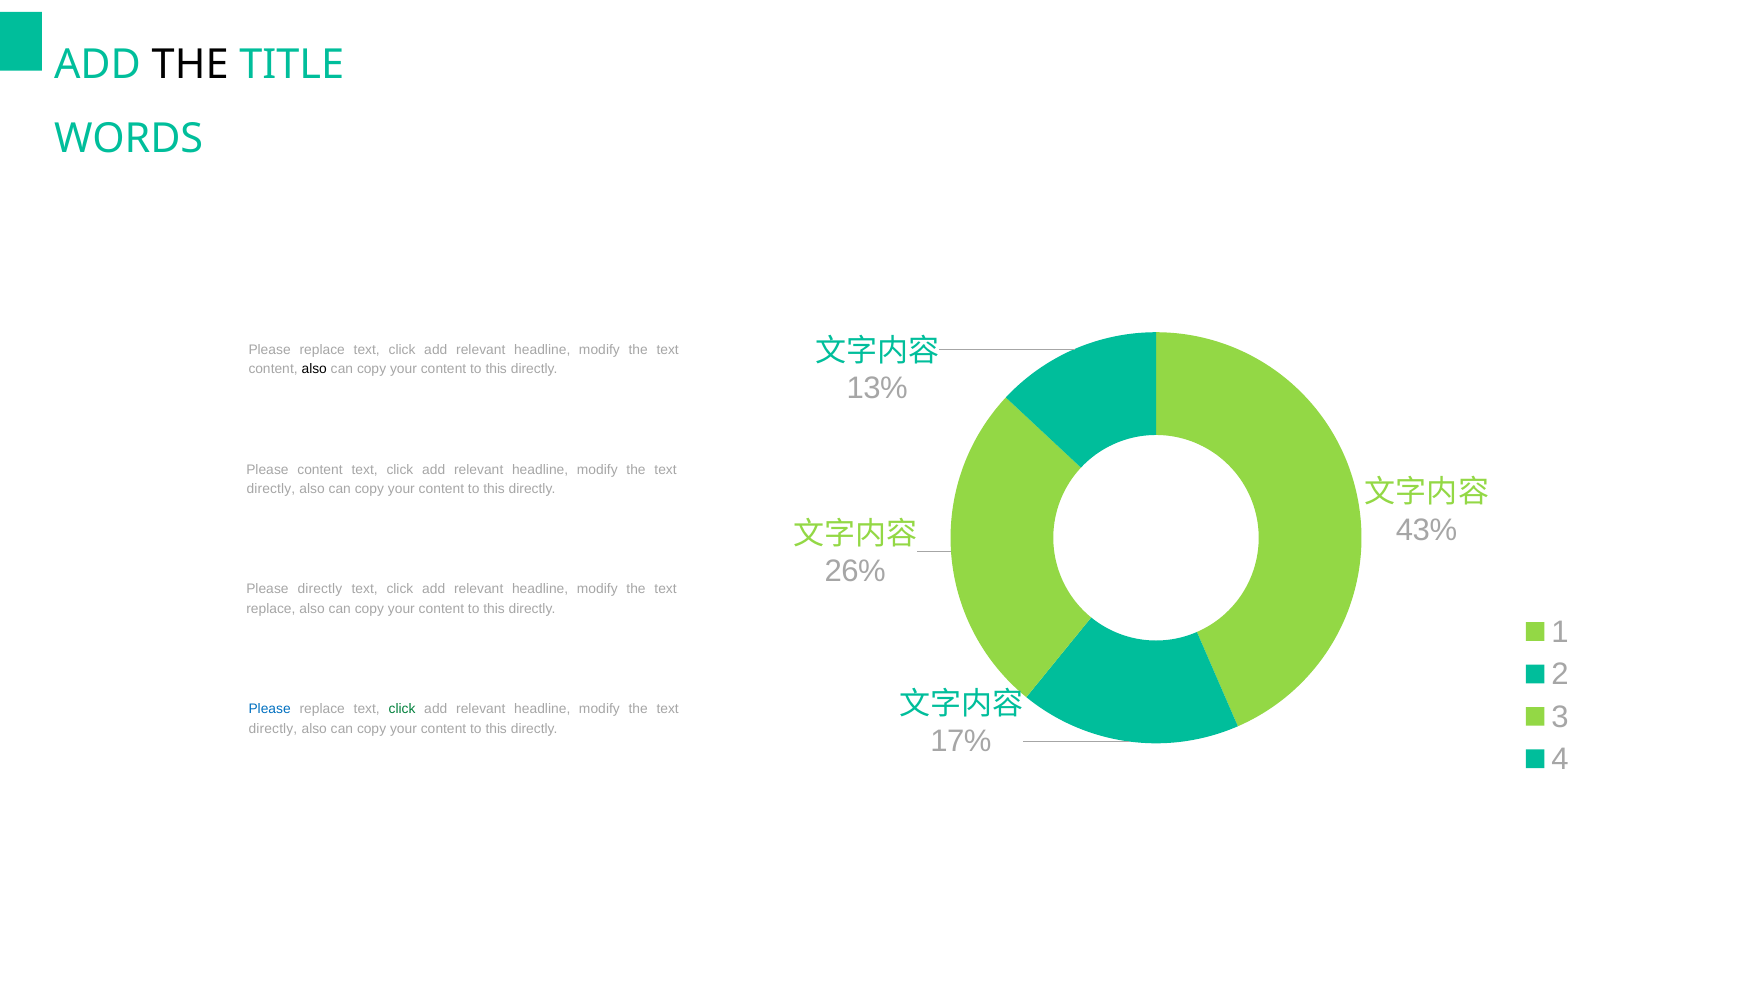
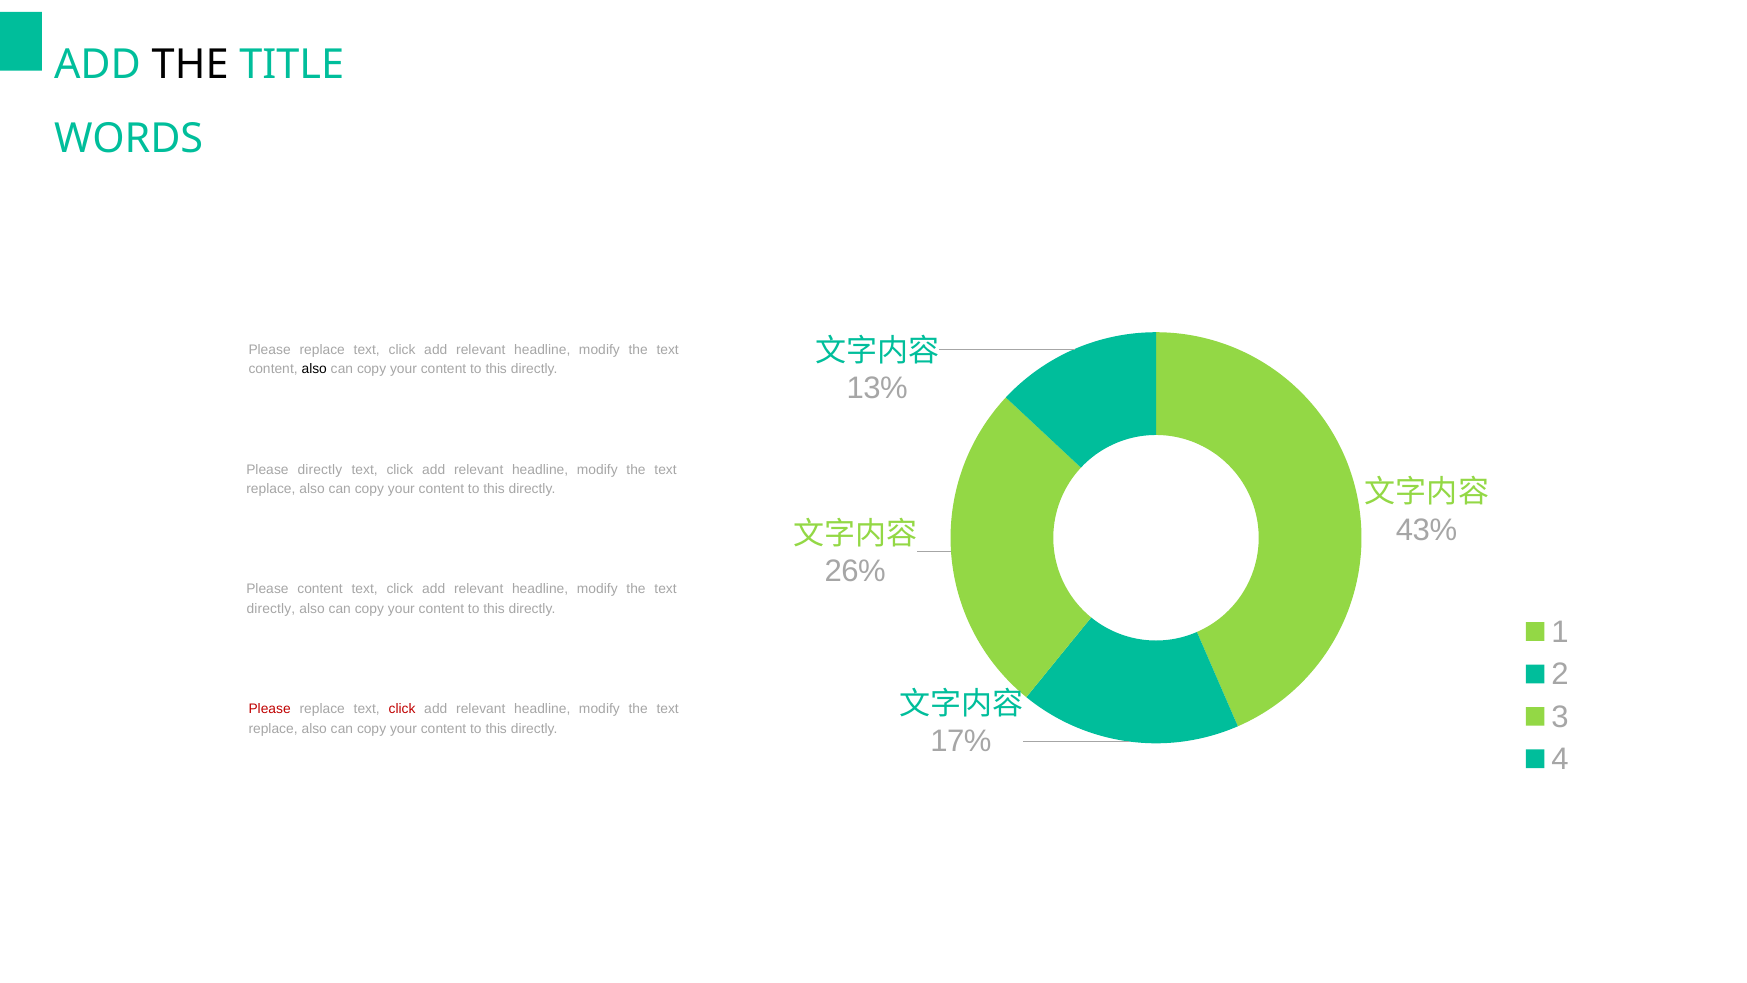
Please content: content -> directly
directly at (271, 489): directly -> replace
Please directly: directly -> content
replace at (271, 609): replace -> directly
Please at (270, 709) colour: blue -> red
click at (402, 709) colour: green -> red
directly at (273, 729): directly -> replace
